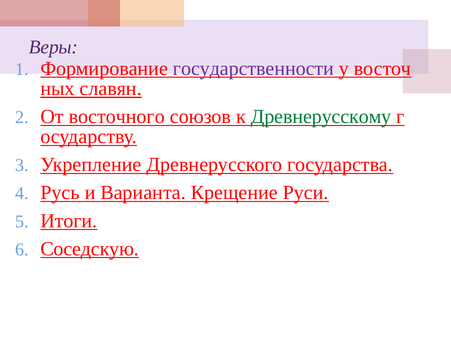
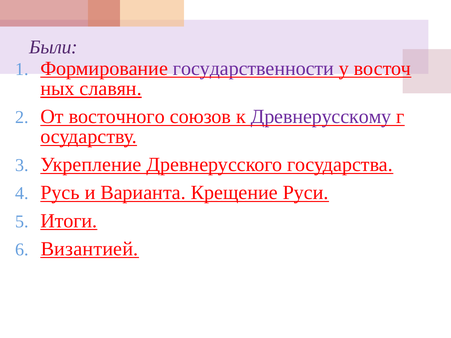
Веры: Веры -> Были
Древнерусскому colour: green -> purple
Соседскую: Соседскую -> Византией
